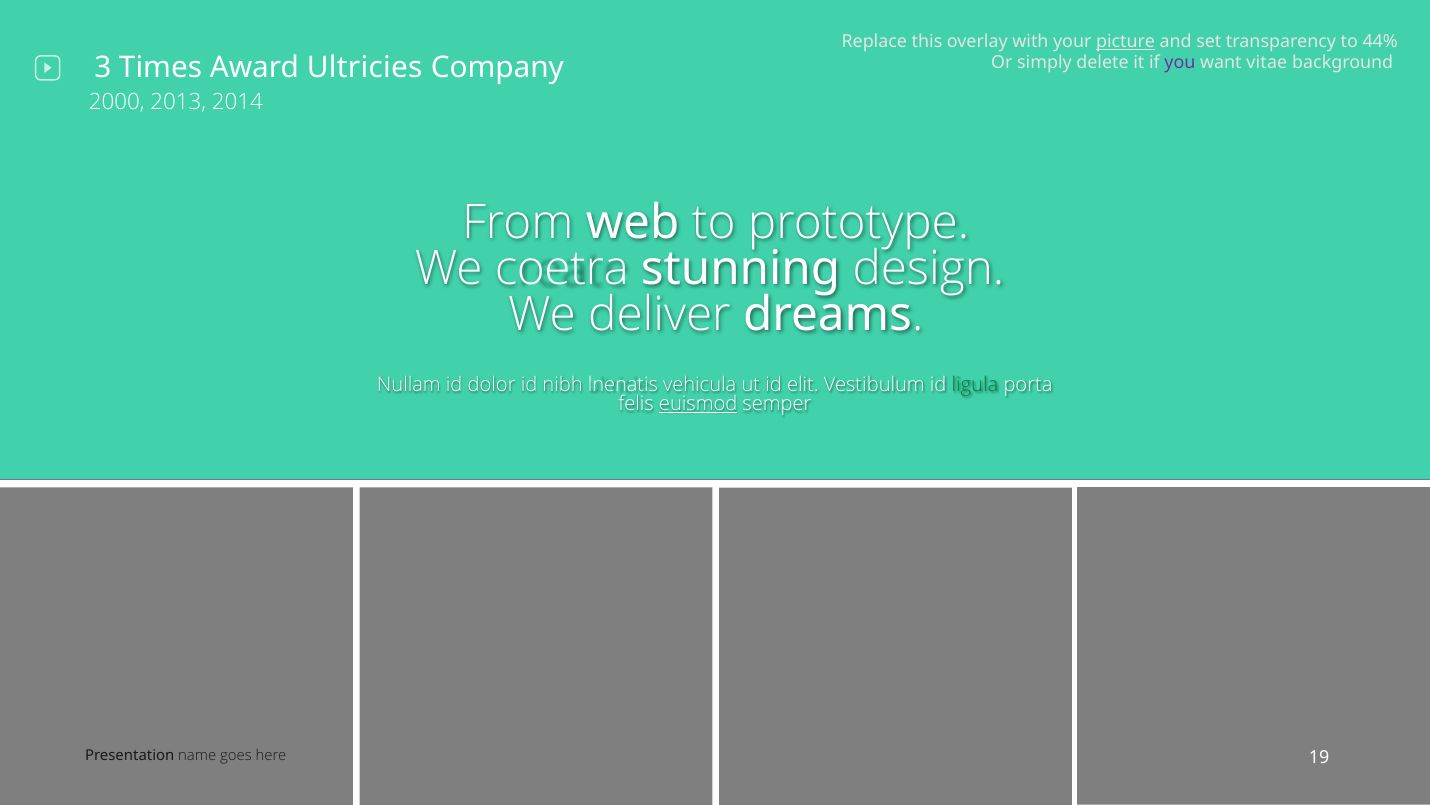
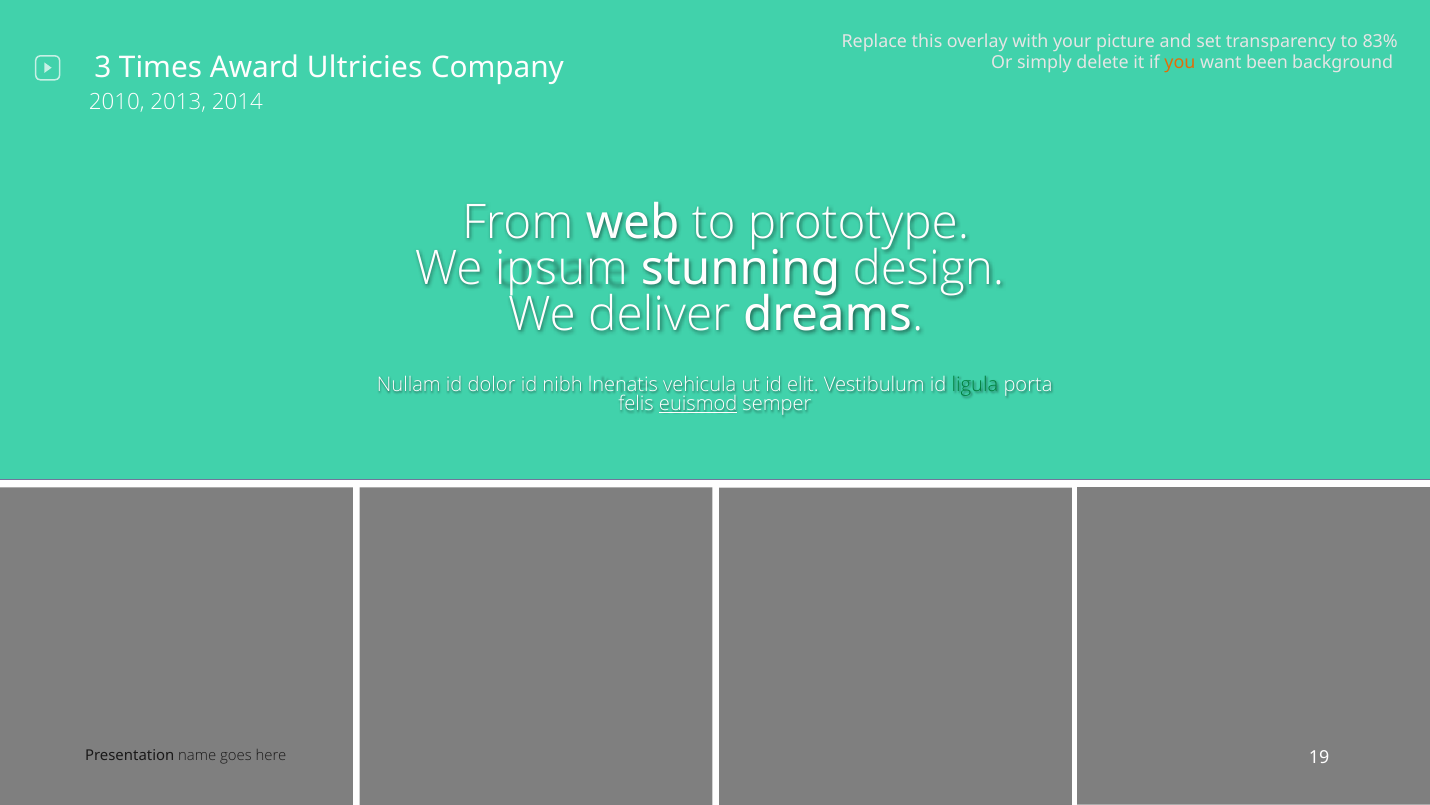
picture underline: present -> none
44%: 44% -> 83%
you colour: purple -> orange
vitae: vitae -> been
2000: 2000 -> 2010
coetra: coetra -> ipsum
